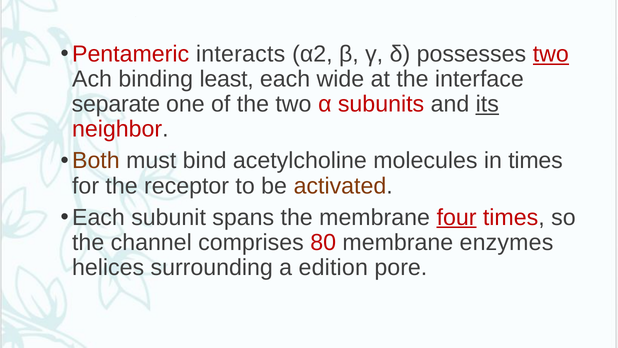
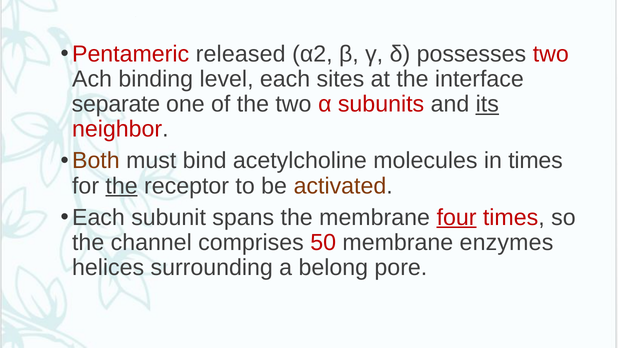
interacts: interacts -> released
two at (551, 54) underline: present -> none
least: least -> level
wide: wide -> sites
the at (122, 186) underline: none -> present
80: 80 -> 50
edition: edition -> belong
